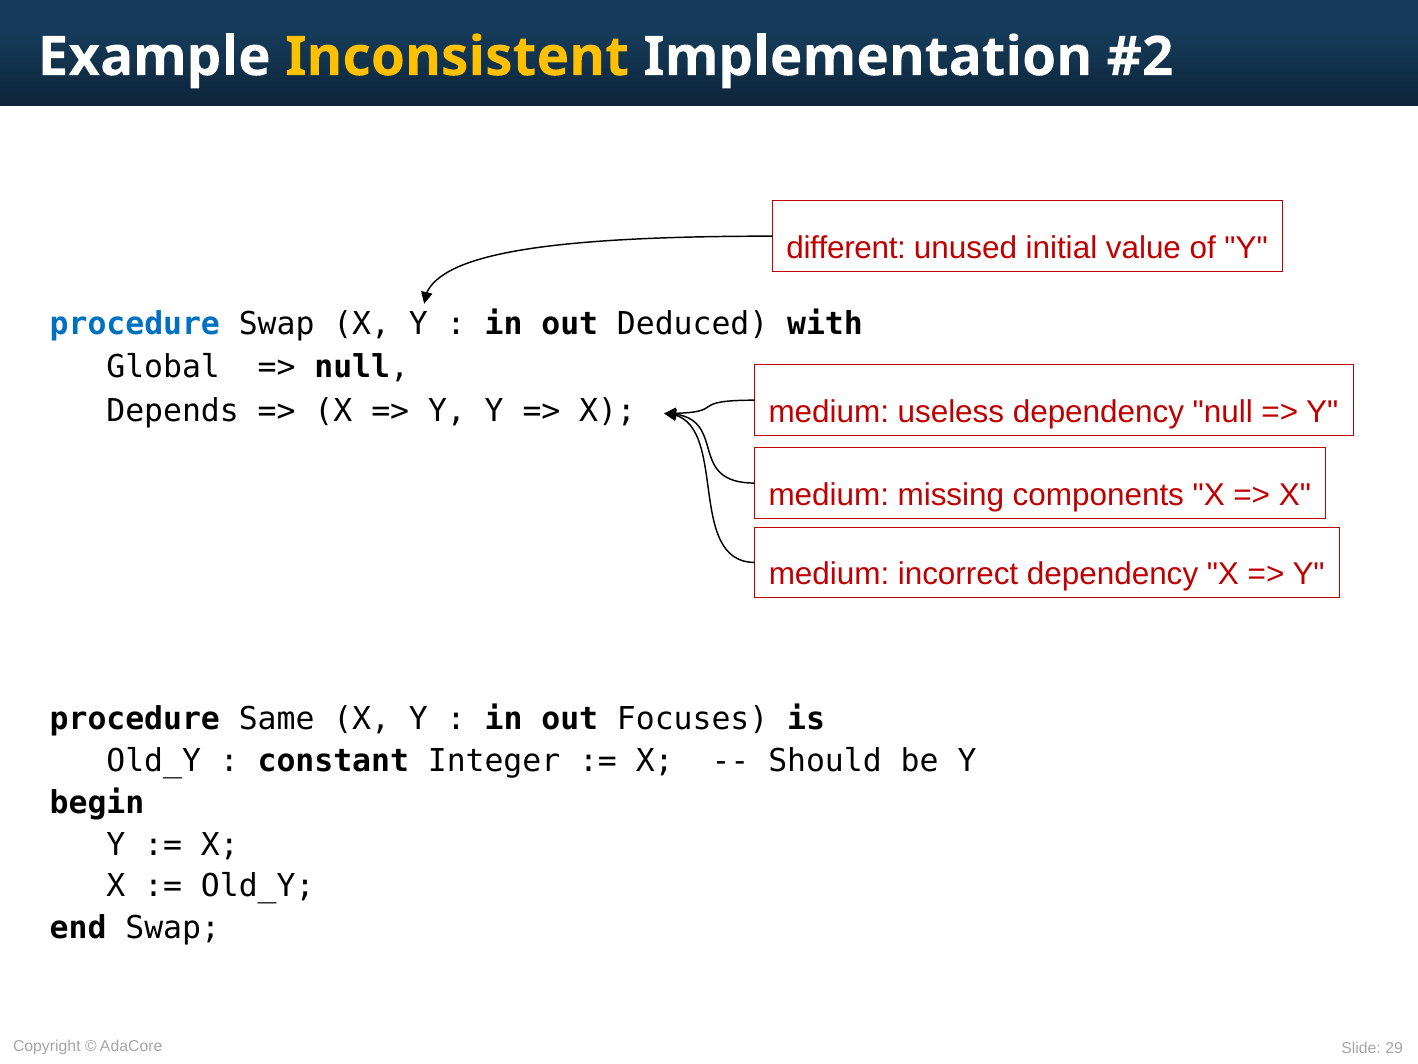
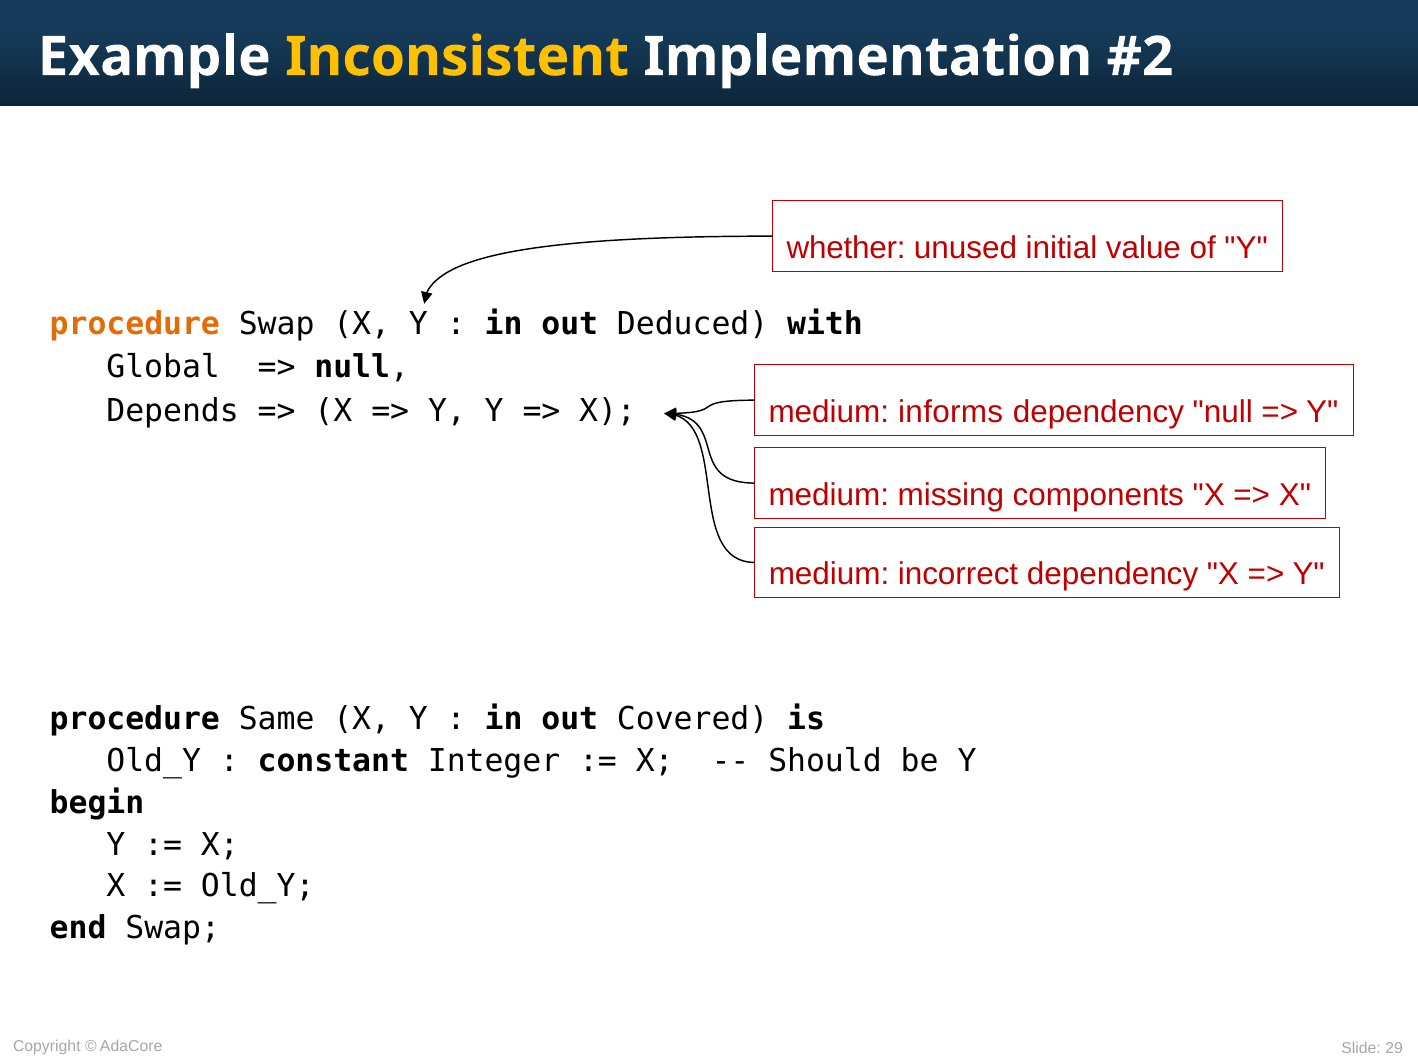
different: different -> whether
procedure at (135, 324) colour: blue -> orange
useless: useless -> informs
Focuses: Focuses -> Covered
